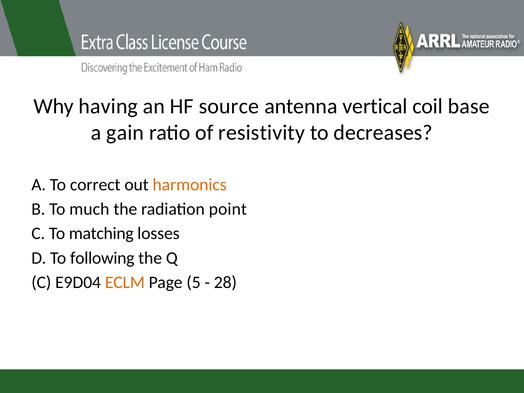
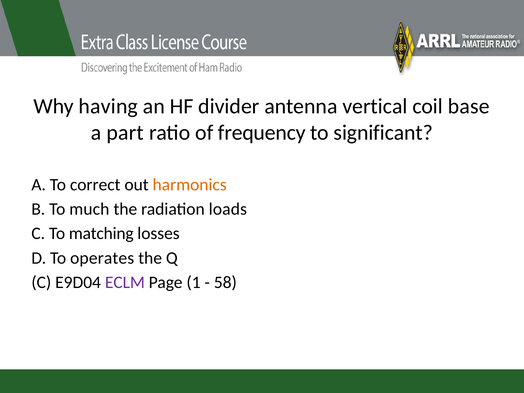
source: source -> divider
gain: gain -> part
resistivity: resistivity -> frequency
decreases: decreases -> significant
point: point -> loads
following: following -> operates
ECLM colour: orange -> purple
5: 5 -> 1
28: 28 -> 58
